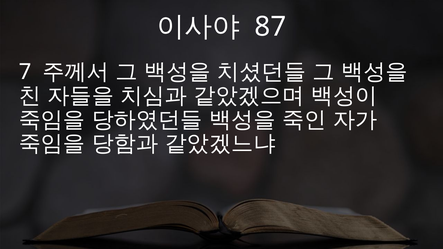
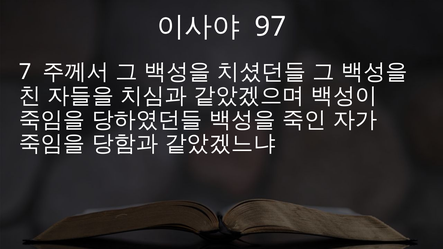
87: 87 -> 97
